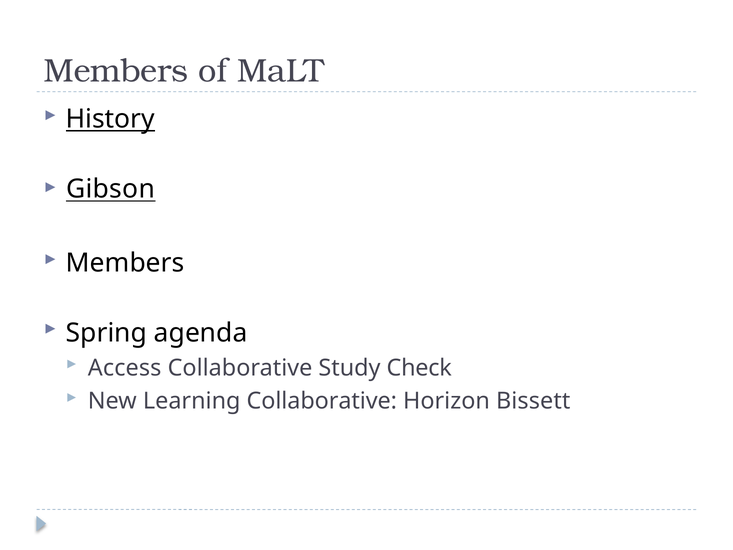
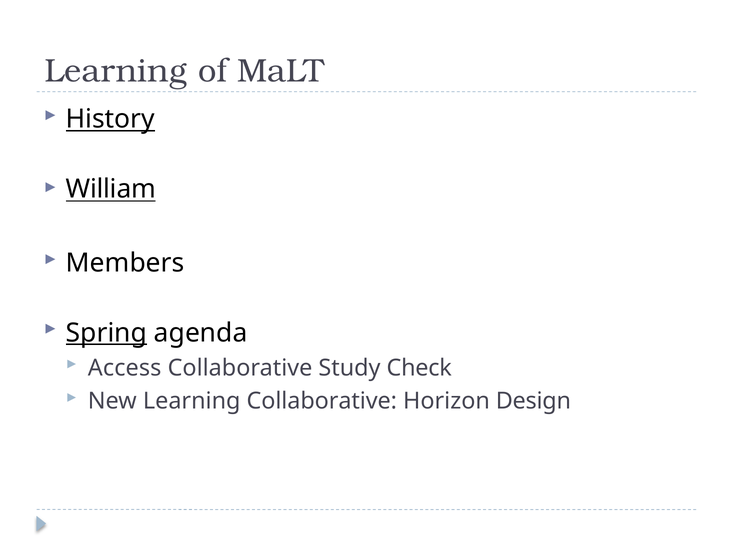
Members at (116, 71): Members -> Learning
Gibson: Gibson -> William
Spring underline: none -> present
Bissett: Bissett -> Design
